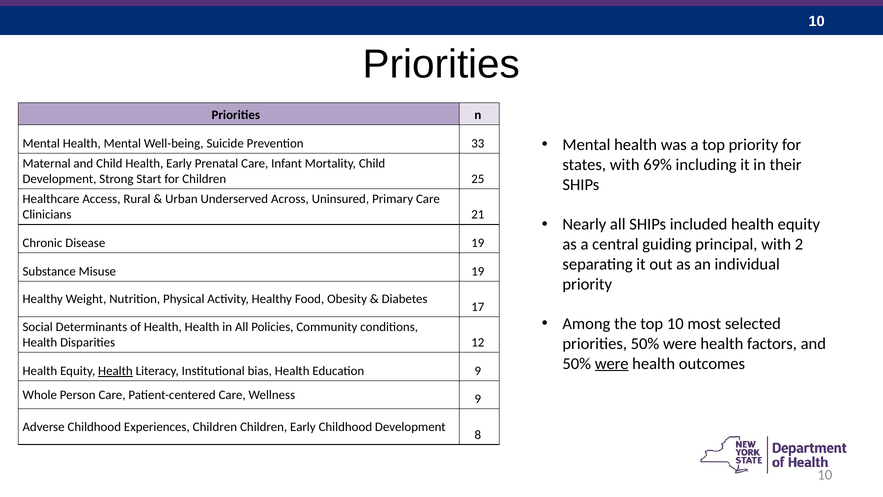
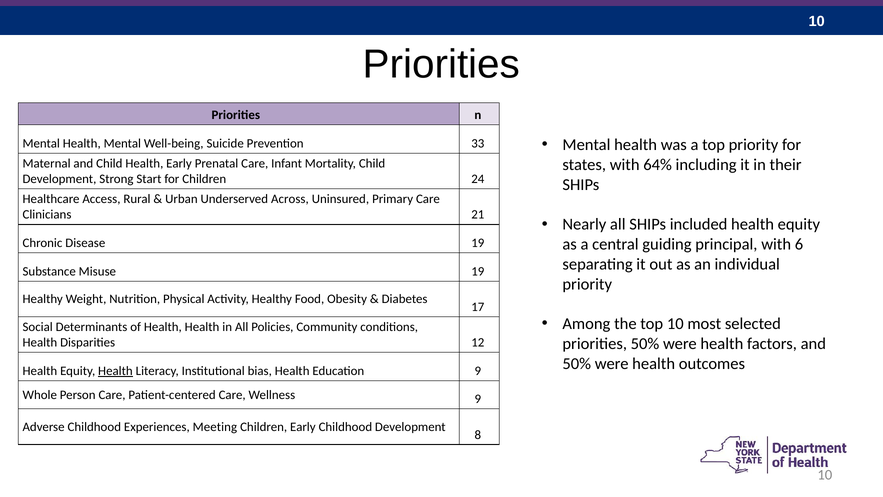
69%: 69% -> 64%
25: 25 -> 24
2: 2 -> 6
were at (612, 363) underline: present -> none
Experiences Children: Children -> Meeting
